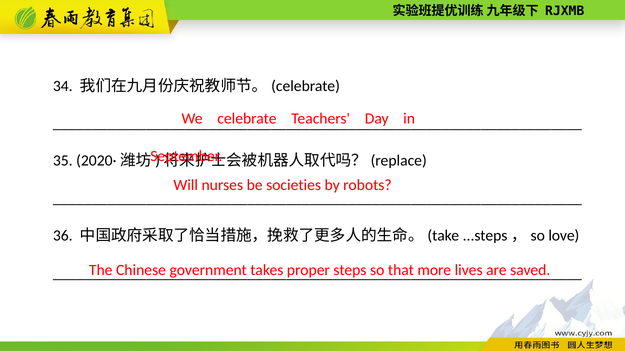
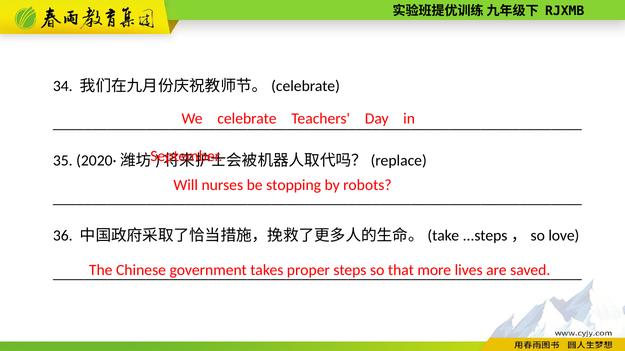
societies: societies -> stopping
